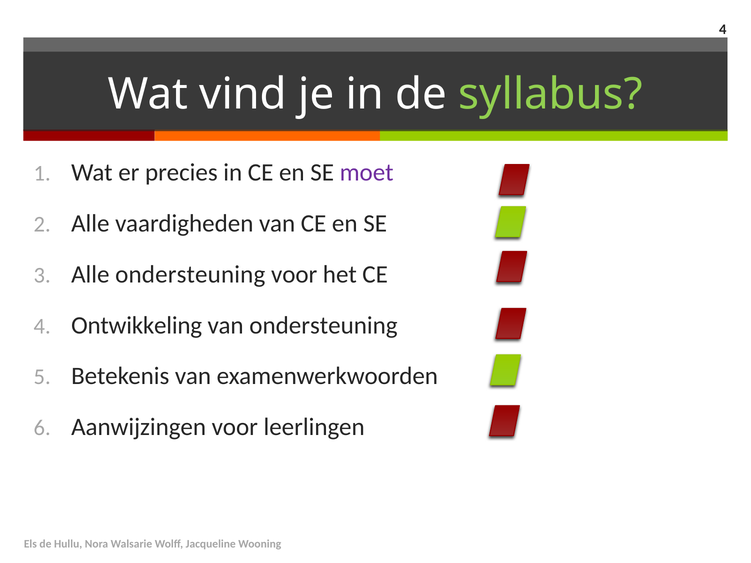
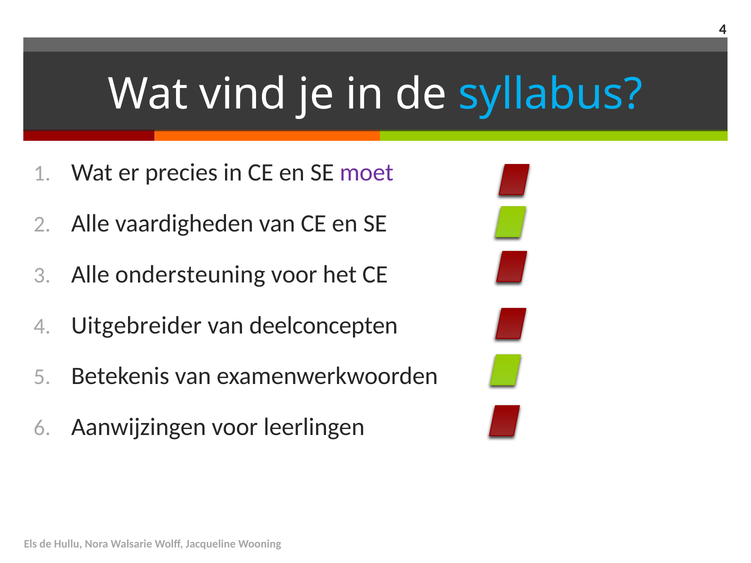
syllabus colour: light green -> light blue
Ontwikkeling: Ontwikkeling -> Uitgebreider
van ondersteuning: ondersteuning -> deelconcepten
